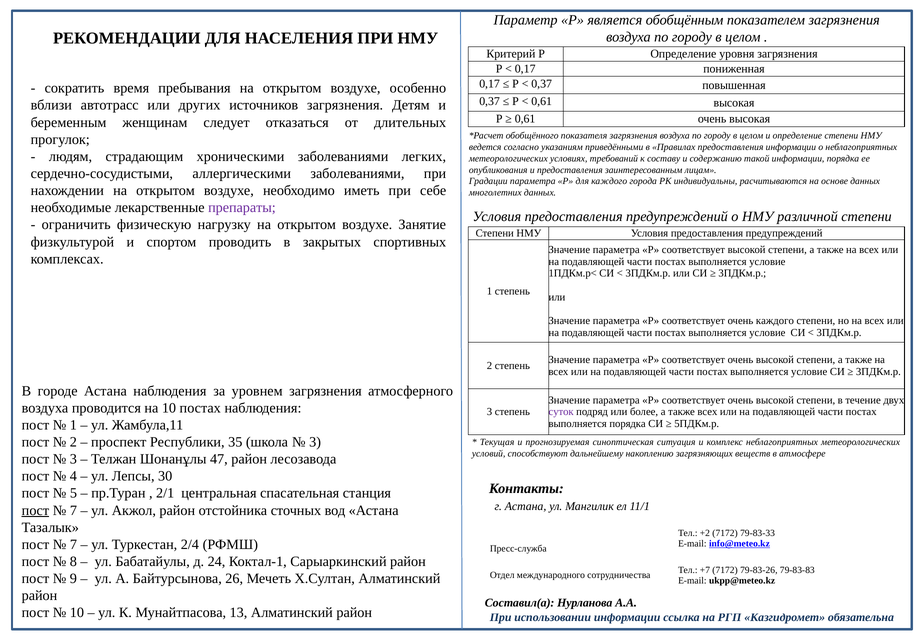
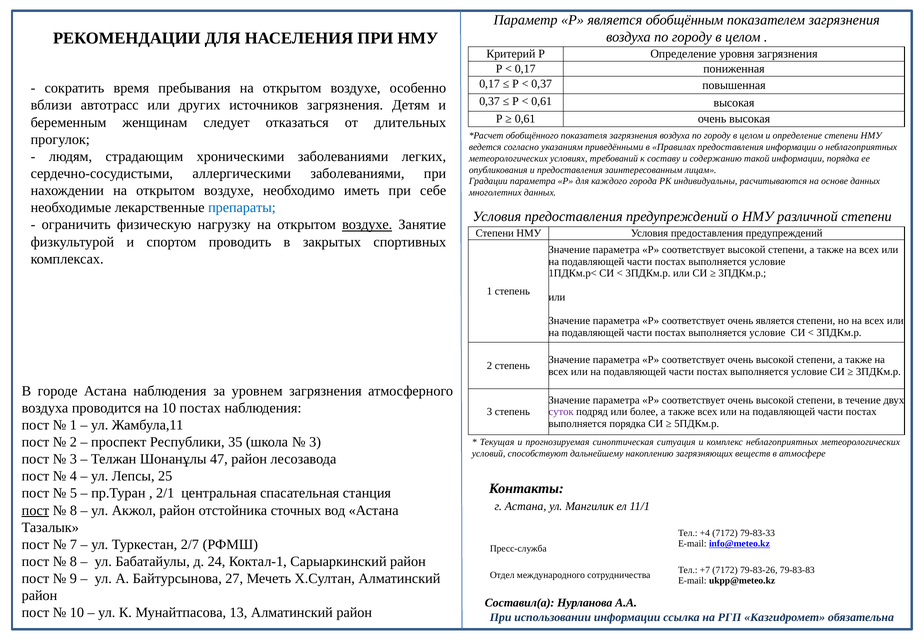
препараты colour: purple -> blue
воздухе at (367, 225) underline: none -> present
очень каждого: каждого -> является
30: 30 -> 25
7 at (73, 510): 7 -> 8
+2: +2 -> +4
2/4: 2/4 -> 2/7
26: 26 -> 27
